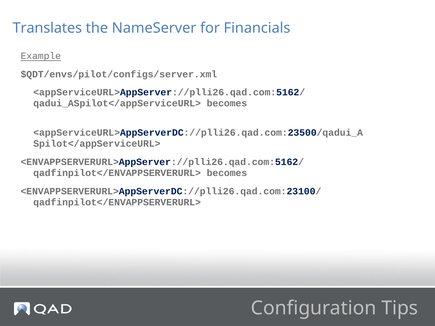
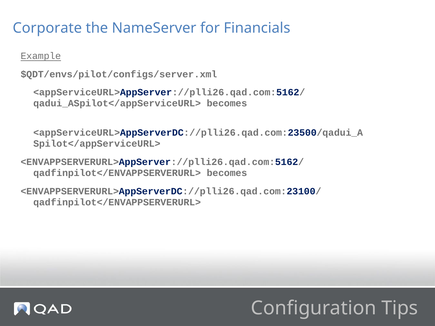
Translates: Translates -> Corporate
